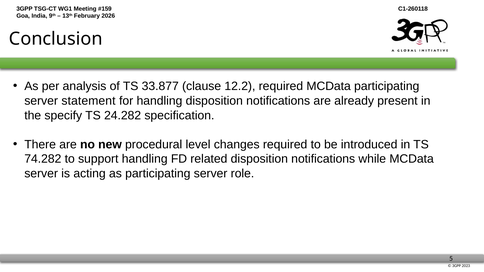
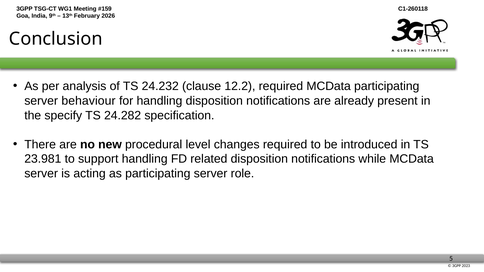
33.877: 33.877 -> 24.232
statement: statement -> behaviour
74.282: 74.282 -> 23.981
